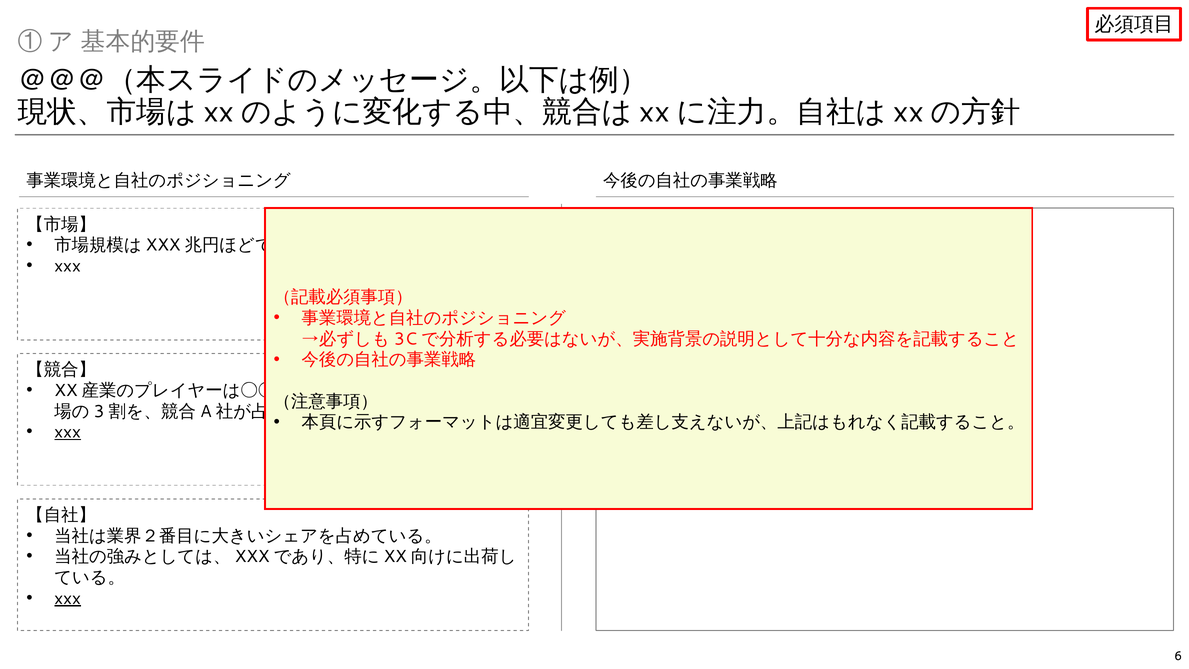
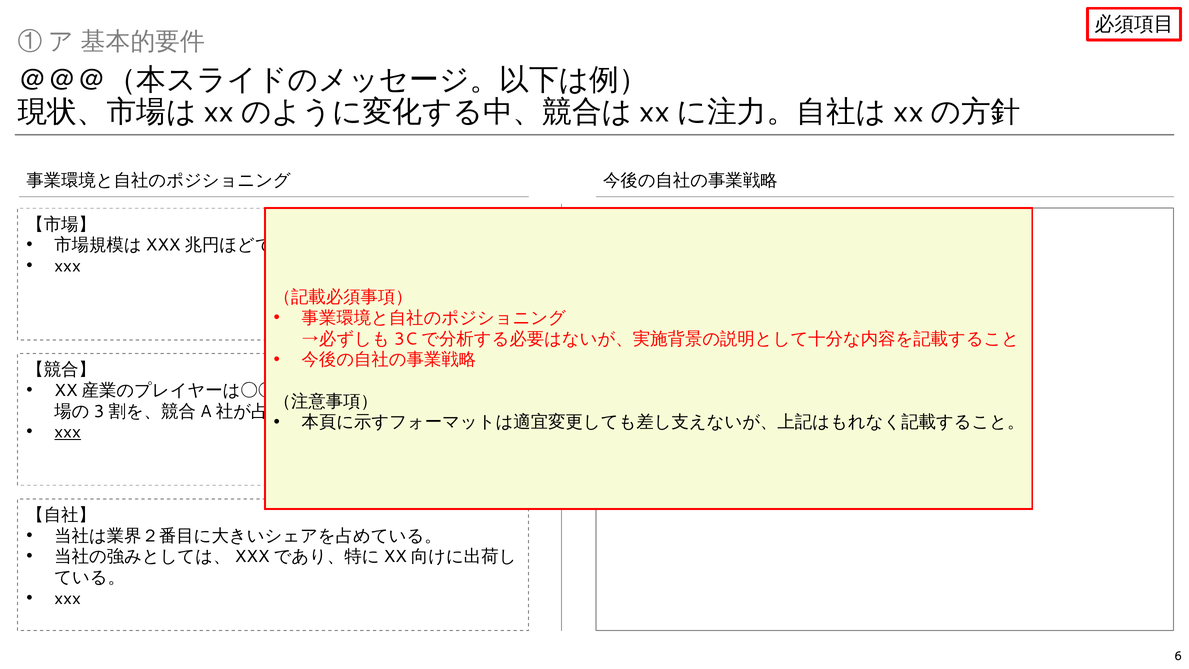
xxx at (68, 598) underline: present -> none
